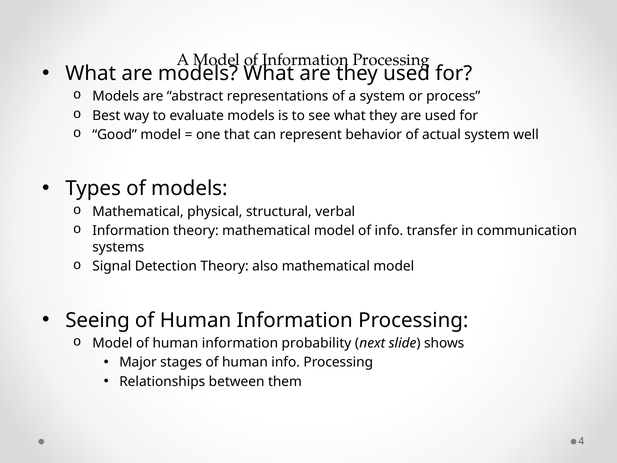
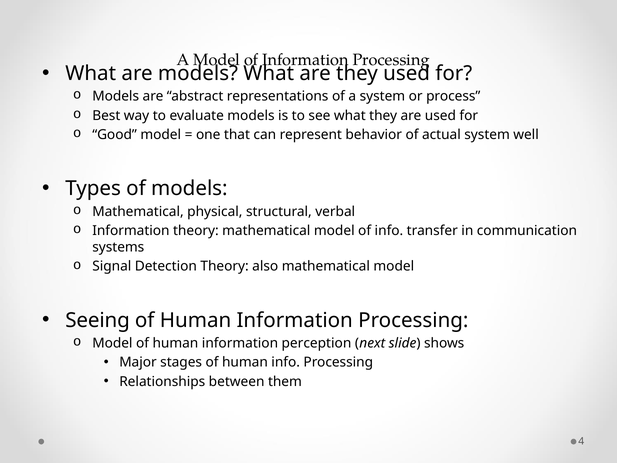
probability: probability -> perception
